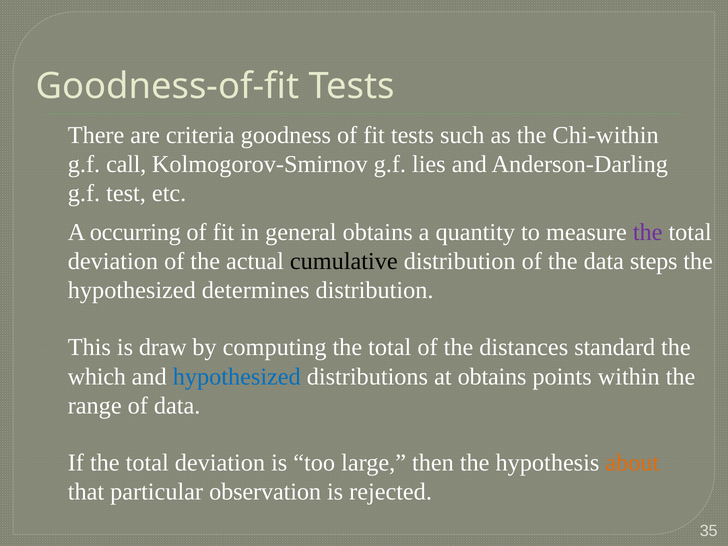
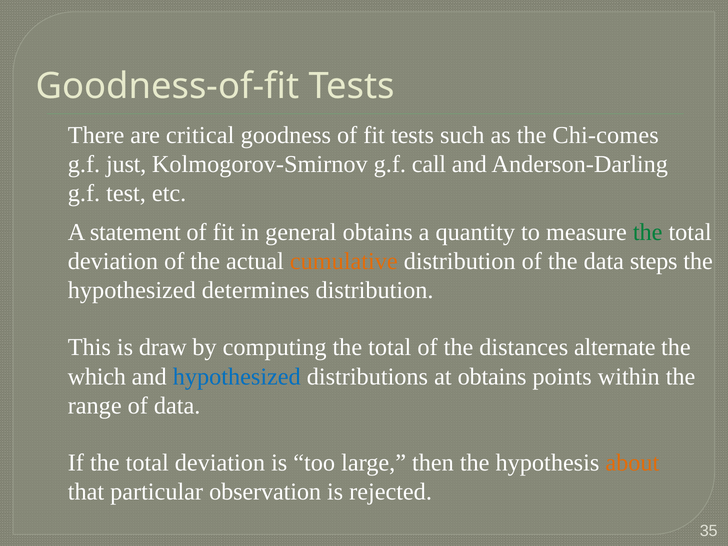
criteria: criteria -> critical
Chi-within: Chi-within -> Chi-comes
call: call -> just
lies: lies -> call
occurring: occurring -> statement
the at (648, 232) colour: purple -> green
cumulative colour: black -> orange
standard: standard -> alternate
